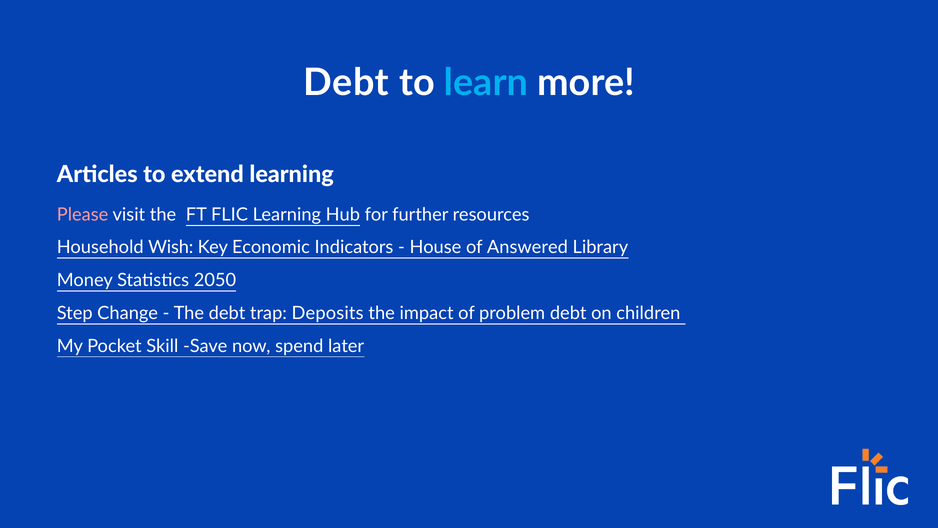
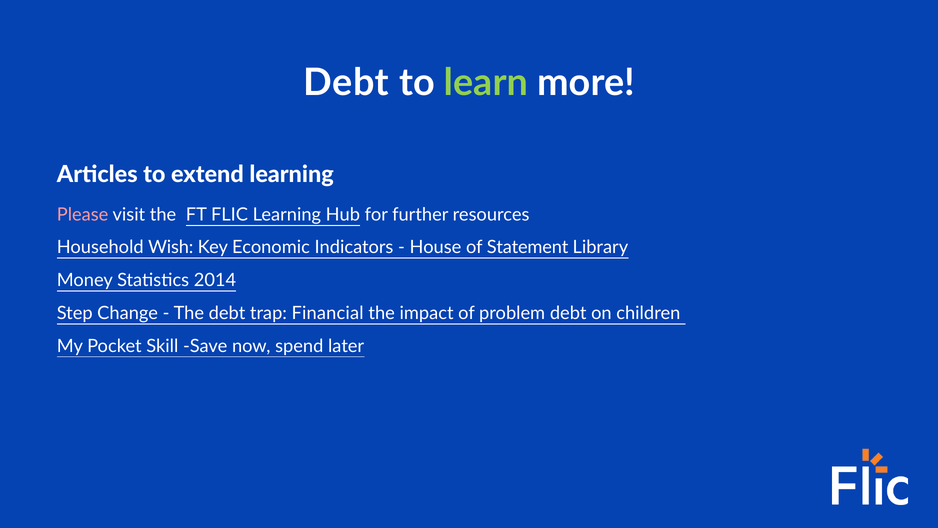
learn colour: light blue -> light green
Answered: Answered -> Statement
2050: 2050 -> 2014
Deposits: Deposits -> Financial
